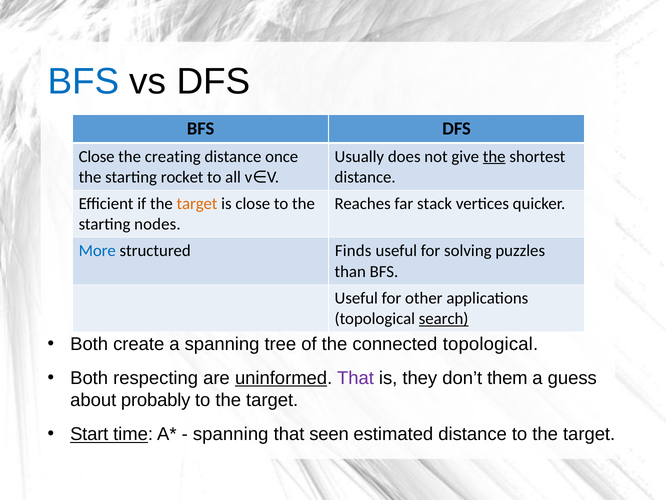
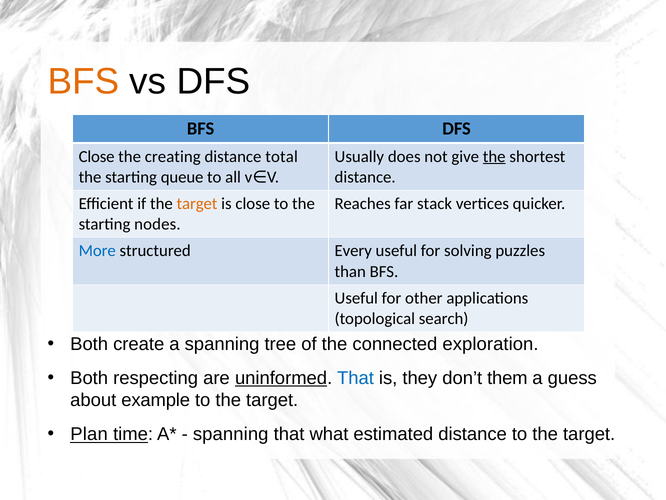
BFS at (83, 82) colour: blue -> orange
once: once -> total
rocket: rocket -> queue
Finds: Finds -> Every
search underline: present -> none
connected topological: topological -> exploration
That at (355, 378) colour: purple -> blue
probably: probably -> example
Start: Start -> Plan
seen: seen -> what
